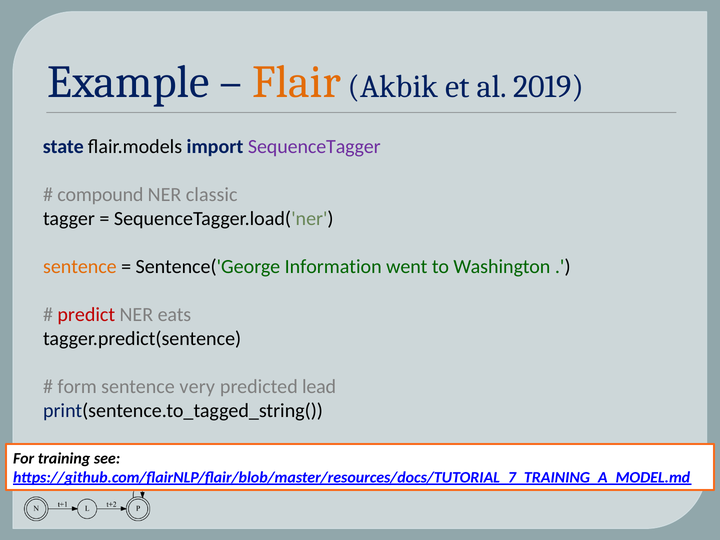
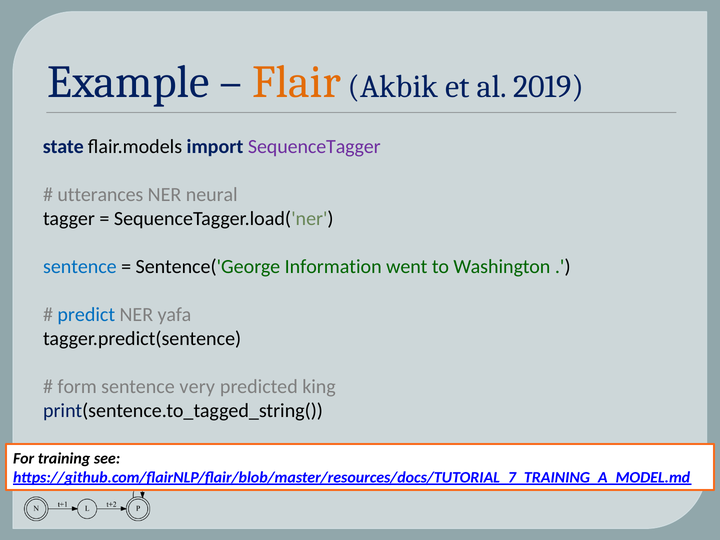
compound: compound -> utterances
classic: classic -> neural
sentence at (80, 267) colour: orange -> blue
predict colour: red -> blue
eats: eats -> yafa
lead: lead -> king
